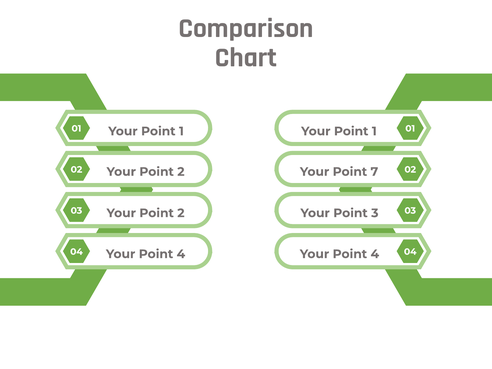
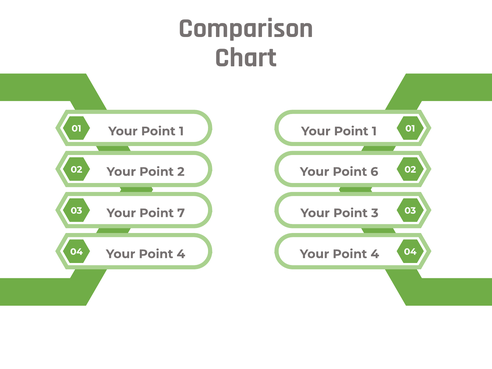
7: 7 -> 6
2 at (181, 213): 2 -> 7
